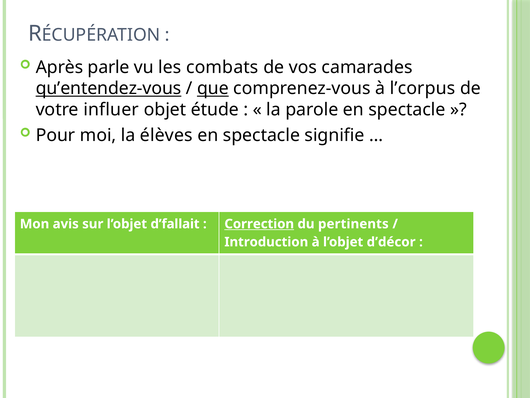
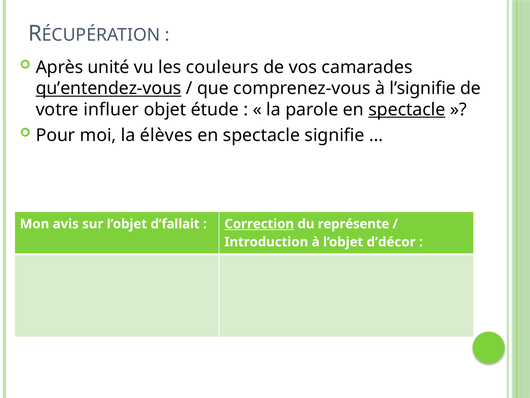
parle: parle -> unité
combats: combats -> couleurs
que underline: present -> none
l’corpus: l’corpus -> l’signifie
spectacle at (407, 110) underline: none -> present
pertinents: pertinents -> représente
